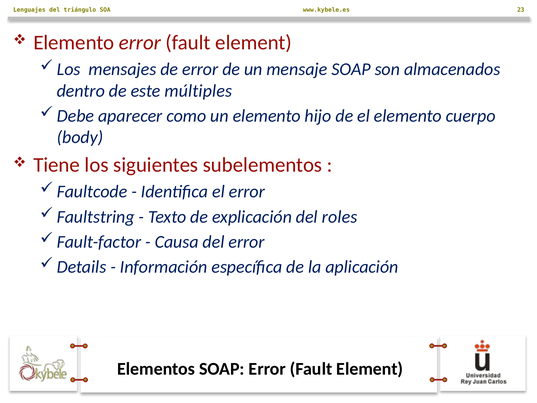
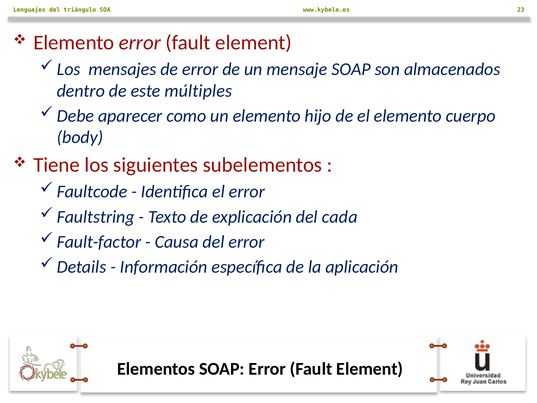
roles: roles -> cada
